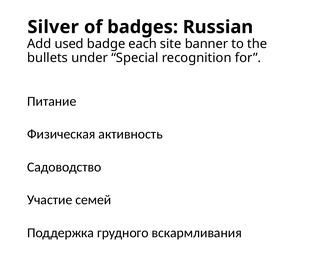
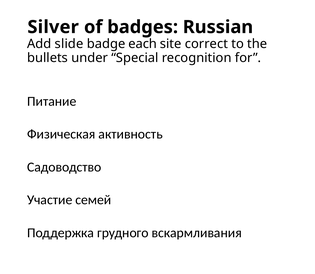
used: used -> slide
banner: banner -> correct
